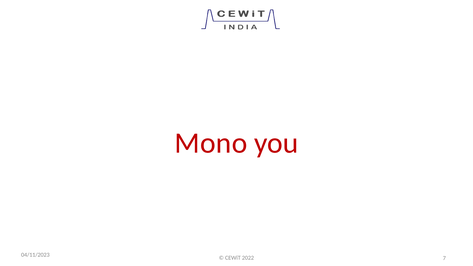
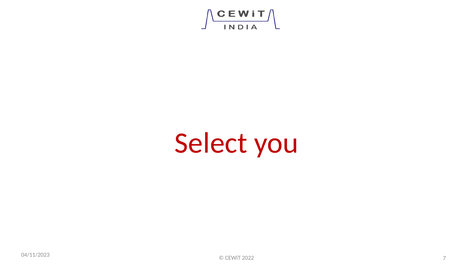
Mono: Mono -> Select
